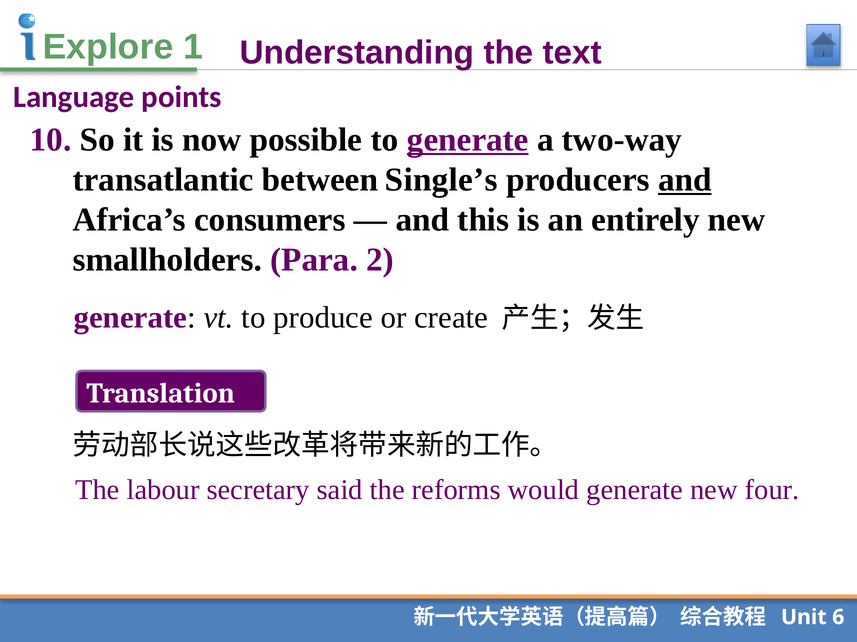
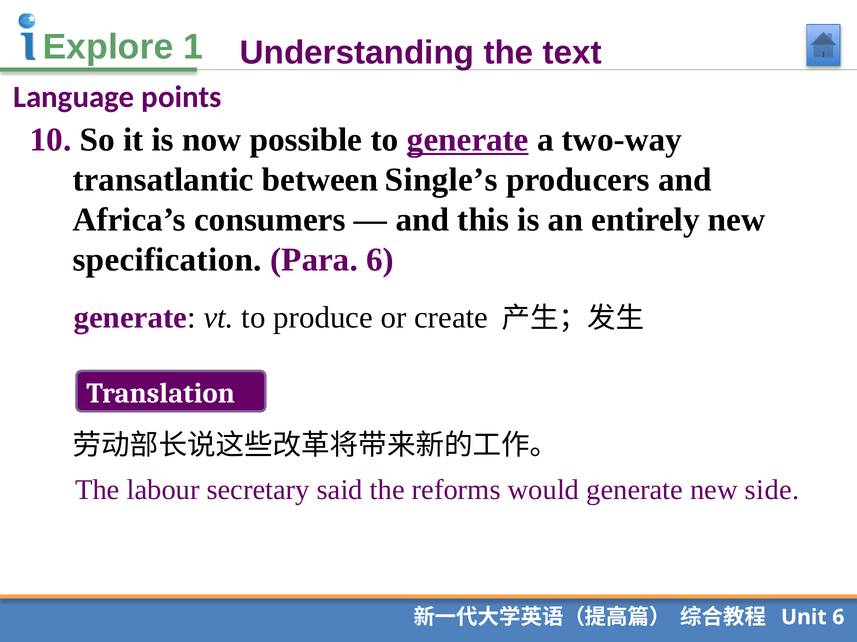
and at (685, 180) underline: present -> none
smallholders: smallholders -> specification
Para 2: 2 -> 6
four: four -> side
